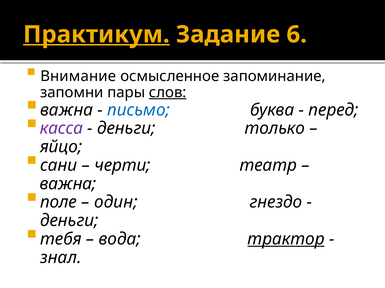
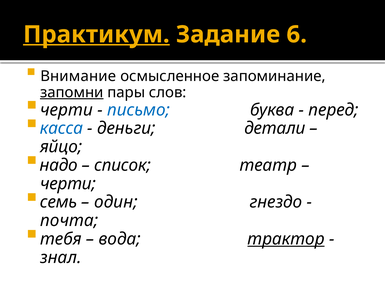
запомни underline: none -> present
слов underline: present -> none
важна at (67, 110): важна -> черти
касса colour: purple -> blue
только: только -> детали
сани: сани -> надо
черти: черти -> список
важна at (68, 184): важна -> черти
поле: поле -> семь
деньги at (69, 221): деньги -> почта
